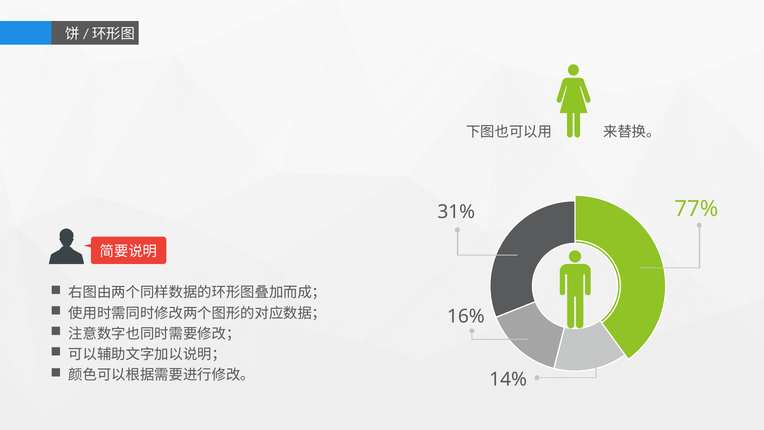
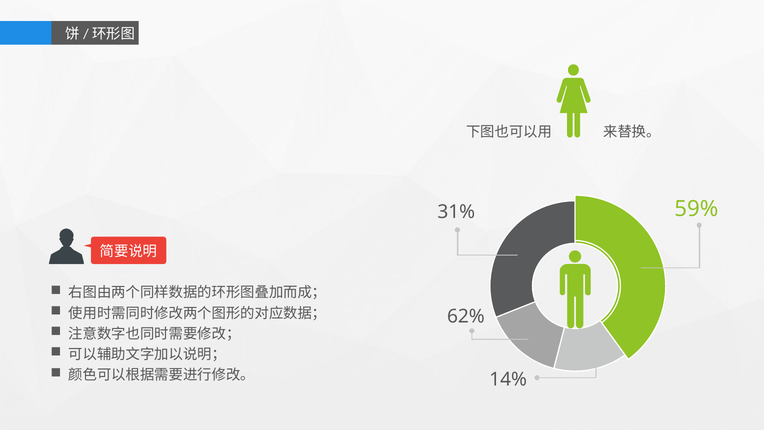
77%: 77% -> 59%
16%: 16% -> 62%
